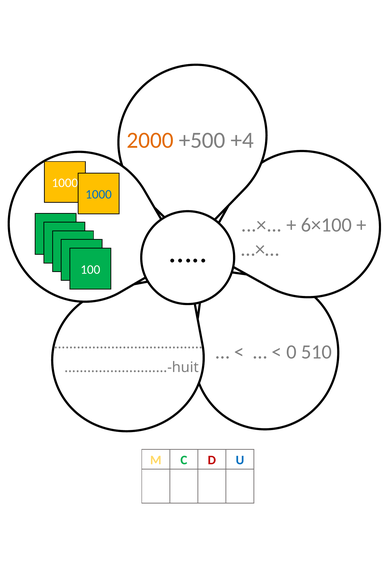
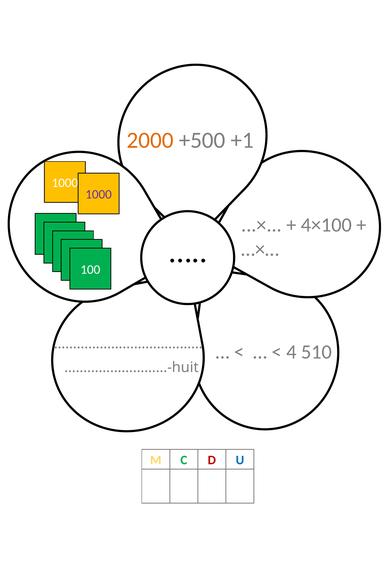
+4: +4 -> +1
1000 at (99, 195) colour: blue -> purple
6×100: 6×100 -> 4×100
0: 0 -> 4
